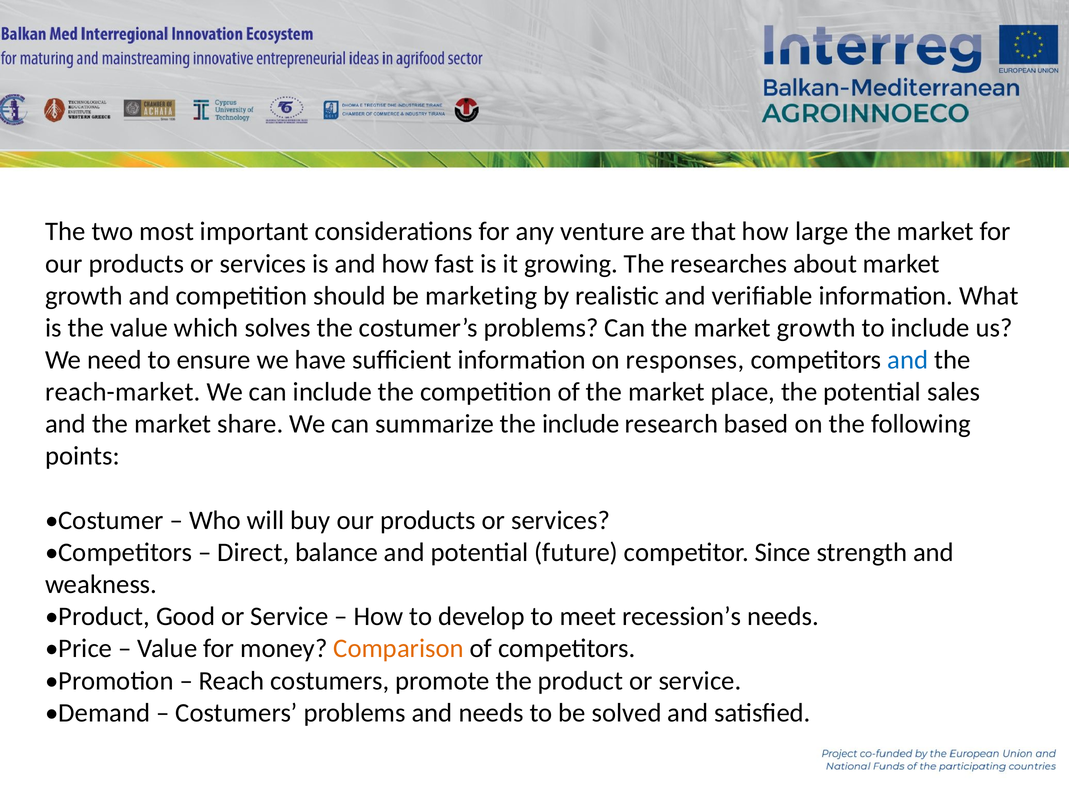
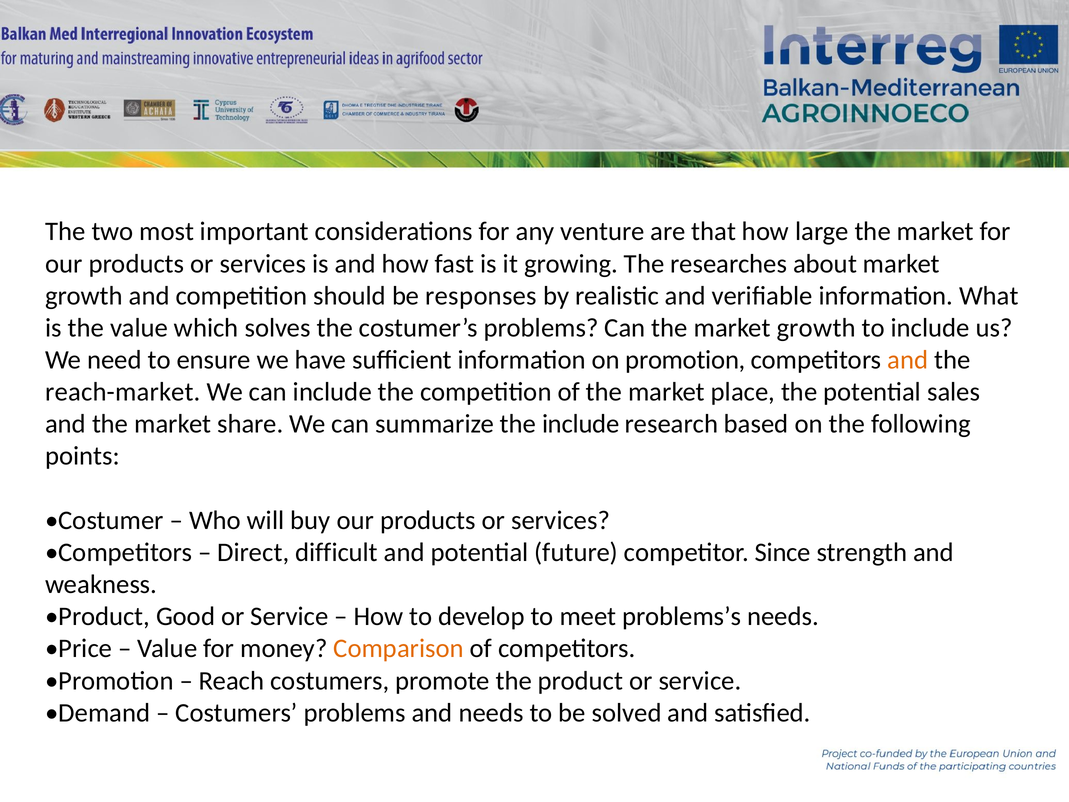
marketing: marketing -> responses
on responses: responses -> promotion
and at (908, 360) colour: blue -> orange
balance: balance -> difficult
recession’s: recession’s -> problems’s
